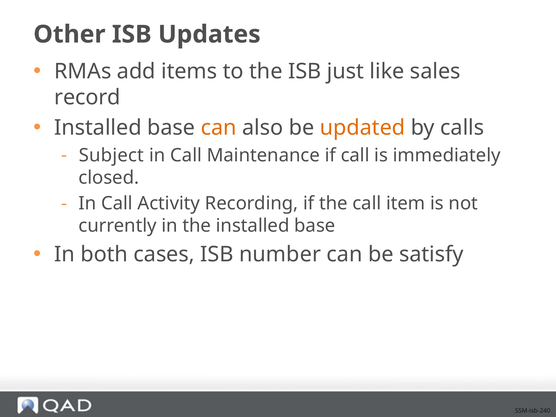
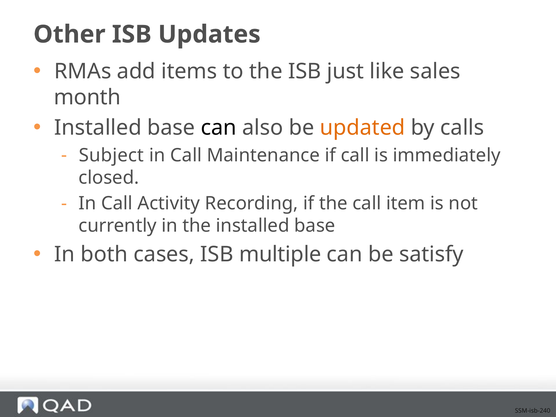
record: record -> month
can at (219, 128) colour: orange -> black
number: number -> multiple
